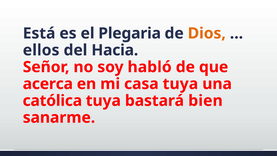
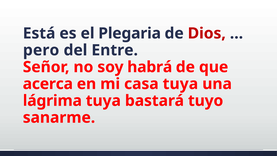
Dios colour: orange -> red
ellos: ellos -> pero
Hacia: Hacia -> Entre
habló: habló -> habrá
católica: católica -> lágrima
bien: bien -> tuyo
